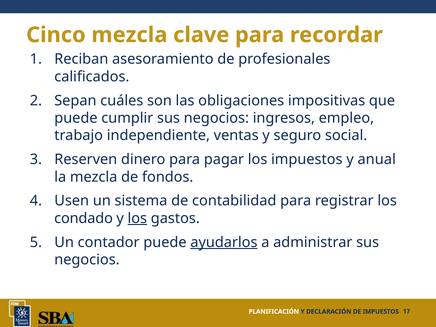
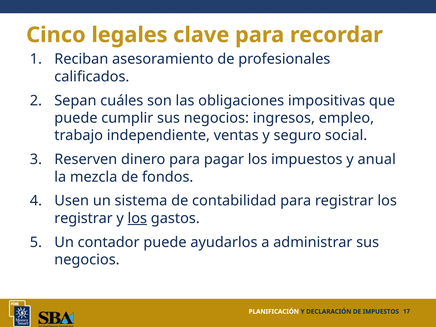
Cinco mezcla: mezcla -> legales
condado at (84, 218): condado -> registrar
ayudarlos underline: present -> none
